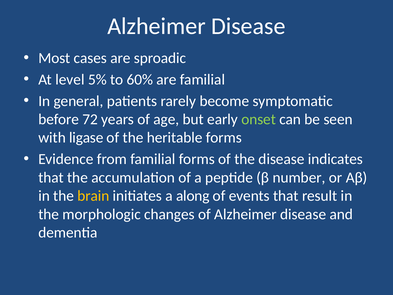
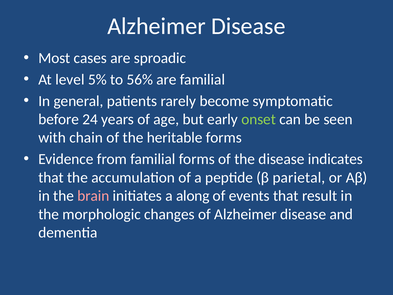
60%: 60% -> 56%
72: 72 -> 24
ligase: ligase -> chain
number: number -> parietal
brain colour: yellow -> pink
